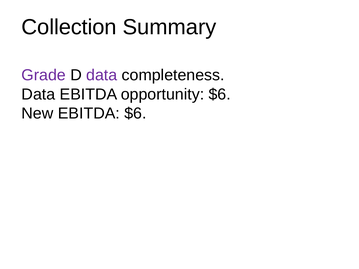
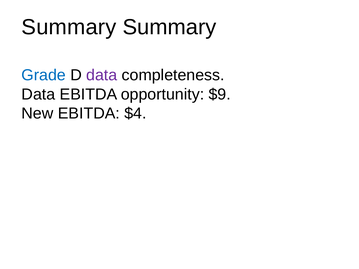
Collection at (69, 27): Collection -> Summary
Grade colour: purple -> blue
opportunity $6: $6 -> $9
EBITDA $6: $6 -> $4
